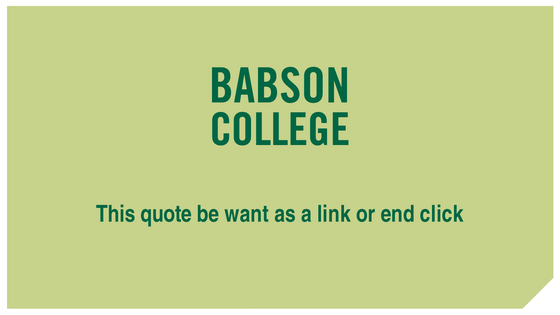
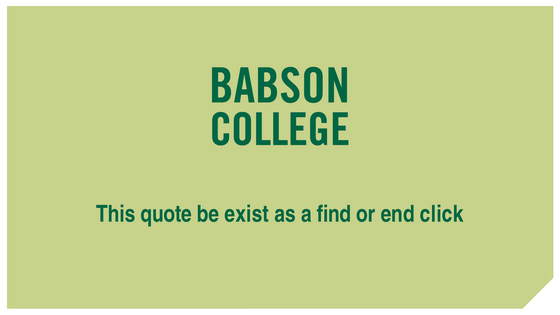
want: want -> exist
link: link -> find
